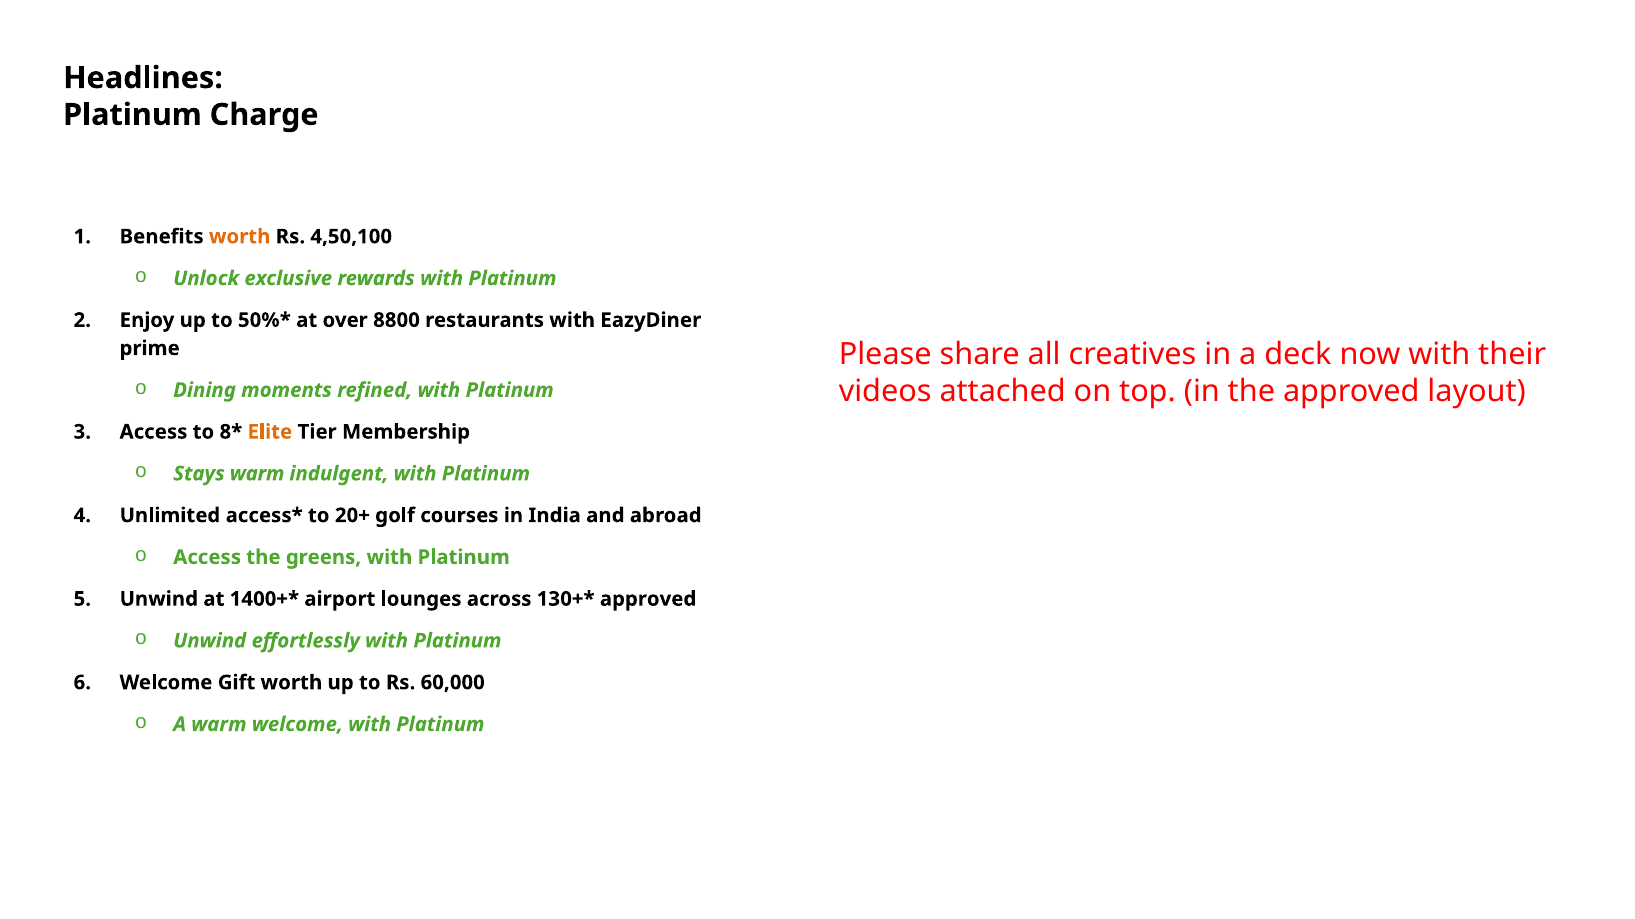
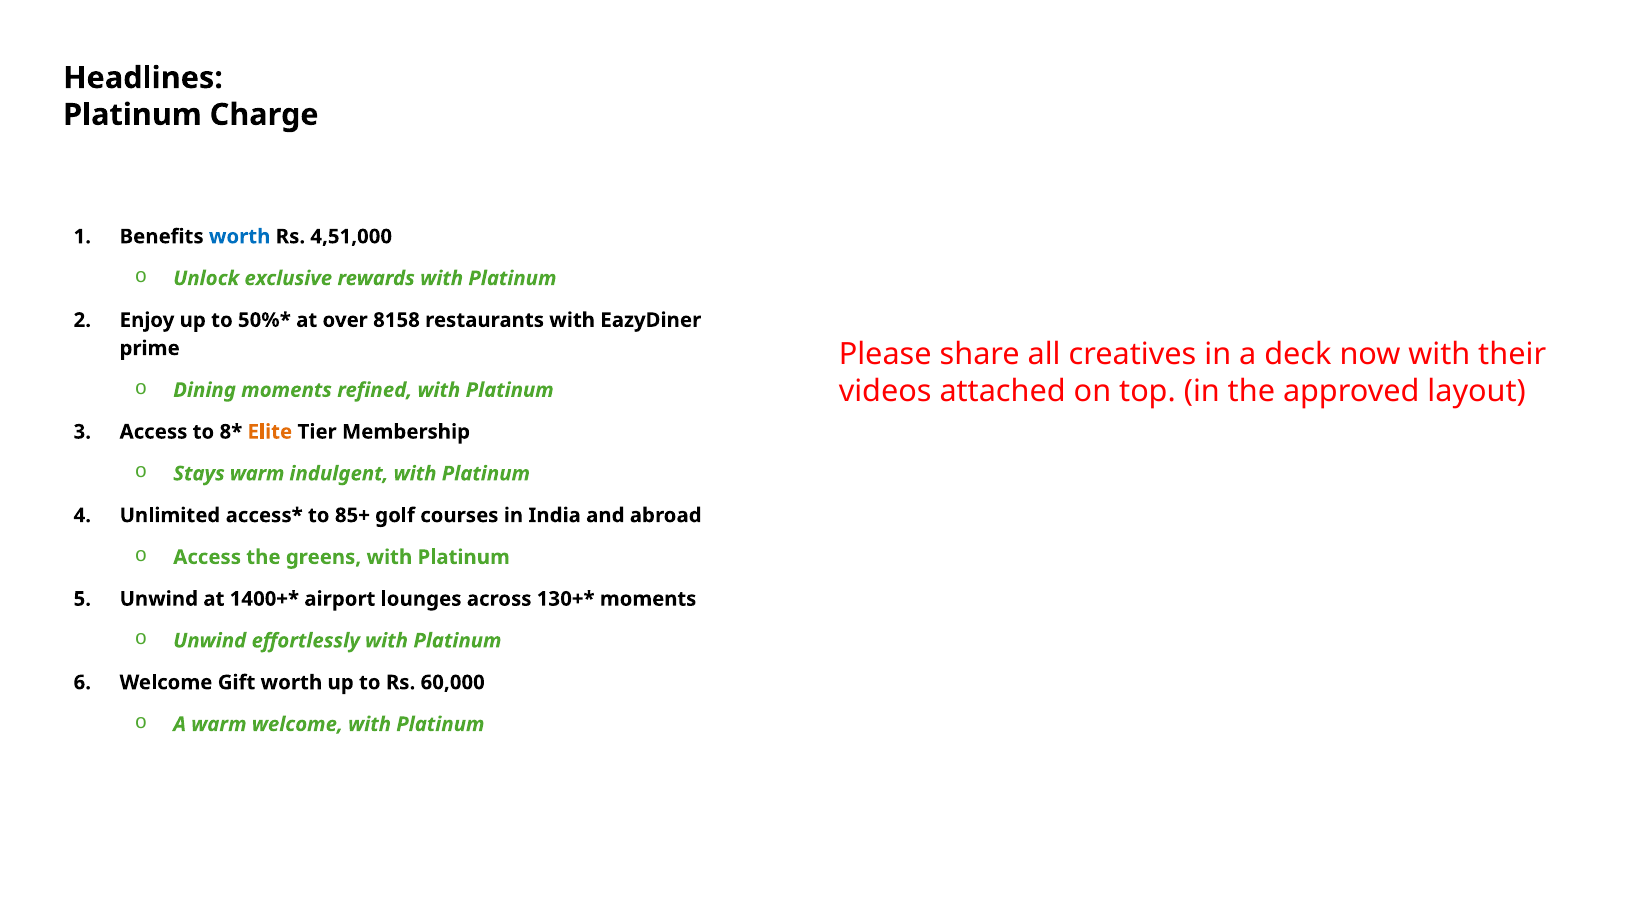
worth at (240, 237) colour: orange -> blue
4,50,100: 4,50,100 -> 4,51,000
8800: 8800 -> 8158
20+: 20+ -> 85+
approved at (648, 599): approved -> moments
